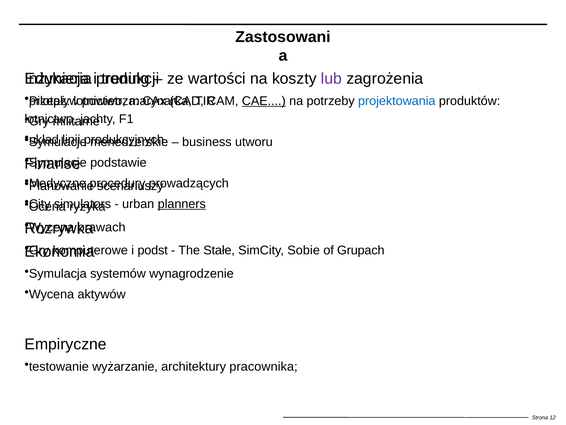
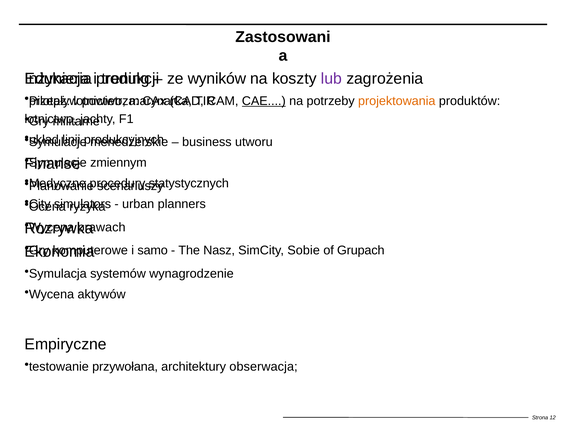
wartości: wartości -> wyników
projektowania colour: blue -> orange
podstawie: podstawie -> zmiennym
prowadzących: prowadzących -> statystycznych
planners underline: present -> none
podst: podst -> samo
Stałe: Stałe -> Nasz
wyżarzanie: wyżarzanie -> przywołana
pracownika: pracownika -> obserwacja
